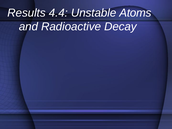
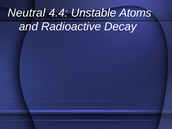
Results: Results -> Neutral
